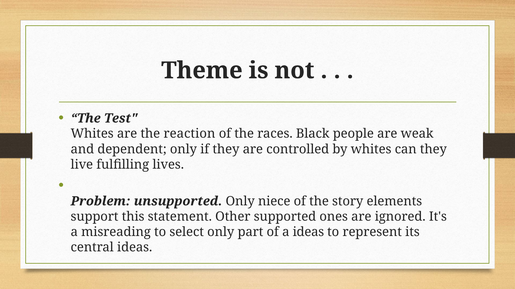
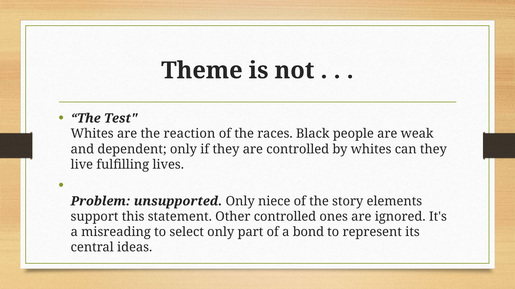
Other supported: supported -> controlled
a ideas: ideas -> bond
